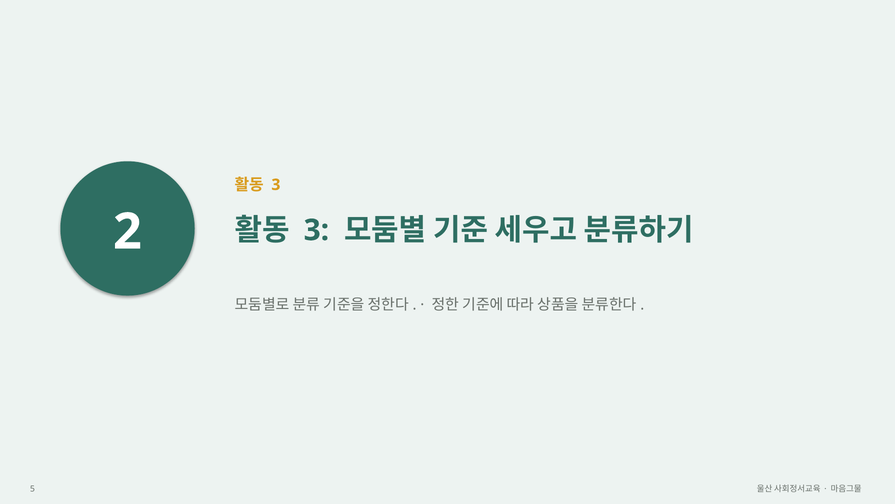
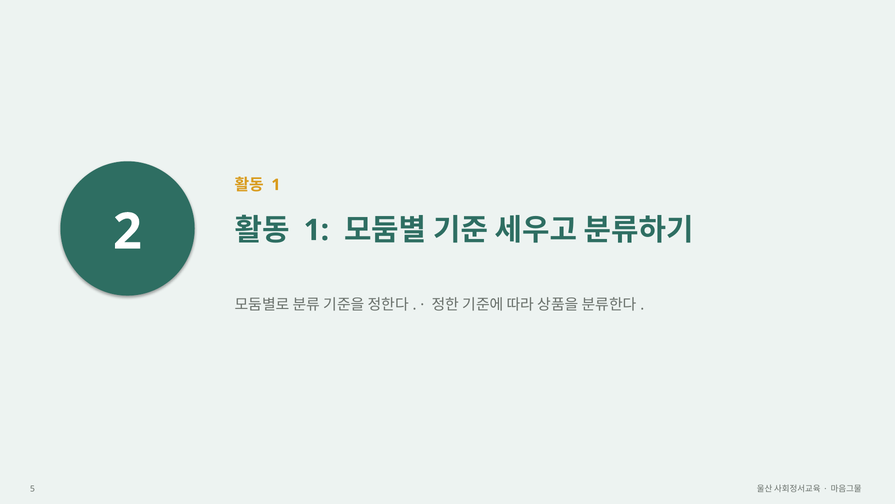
3 at (276, 185): 3 -> 1
3 at (316, 230): 3 -> 1
